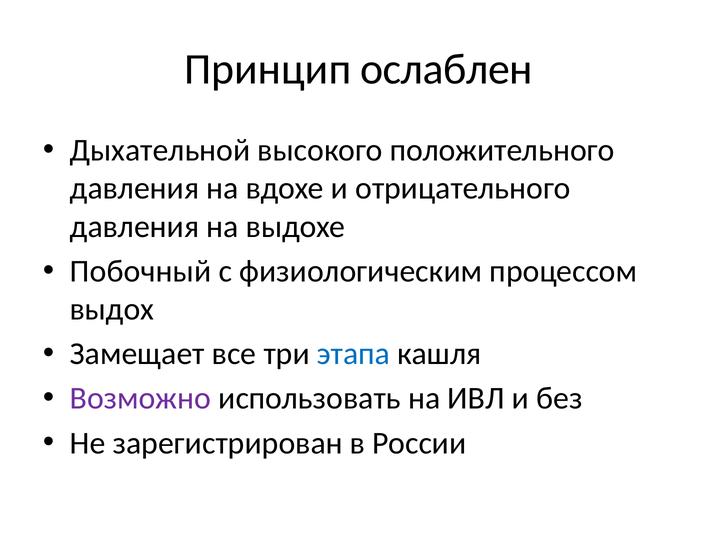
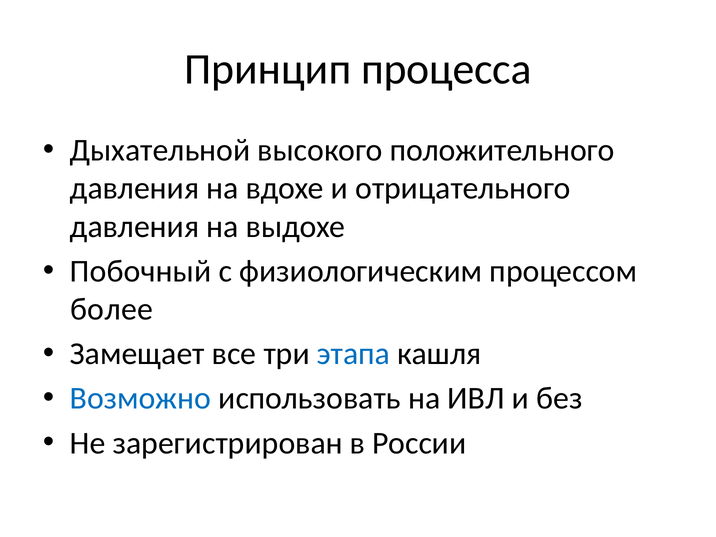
ослаблен: ослаблен -> процесса
выдох: выдох -> более
Возможно colour: purple -> blue
